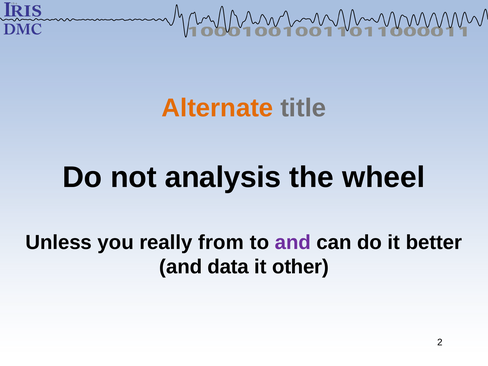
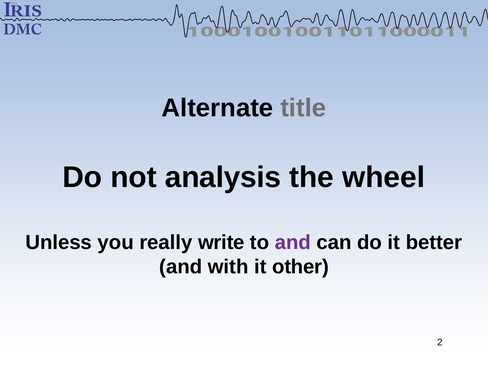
Alternate colour: orange -> black
from: from -> write
data: data -> with
